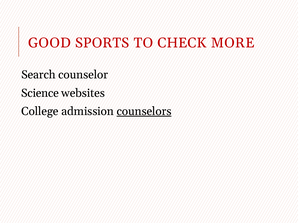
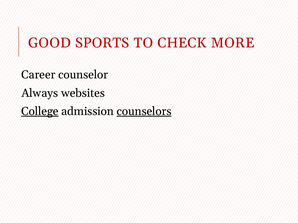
Search: Search -> Career
Science: Science -> Always
College underline: none -> present
